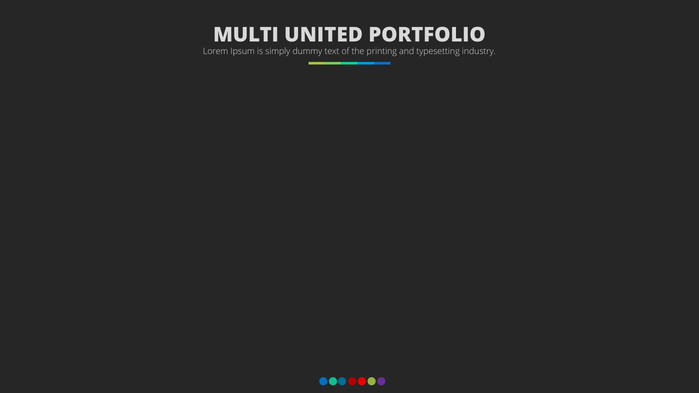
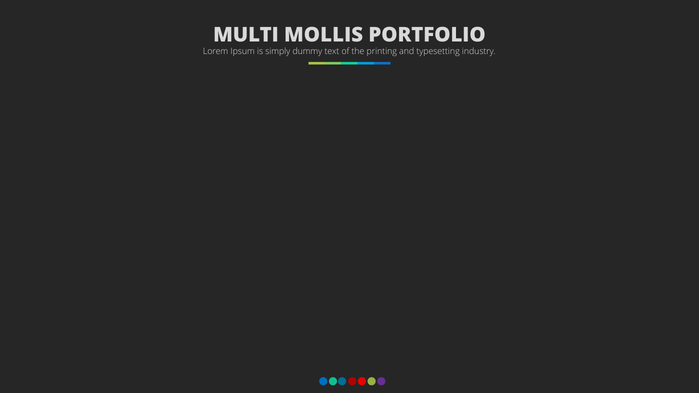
UNITED: UNITED -> MOLLIS
